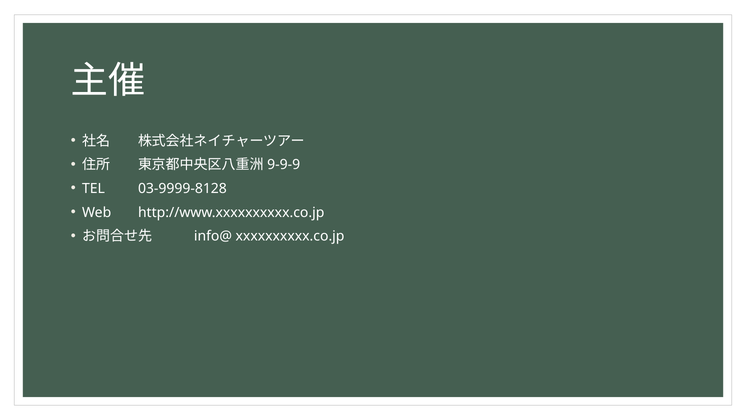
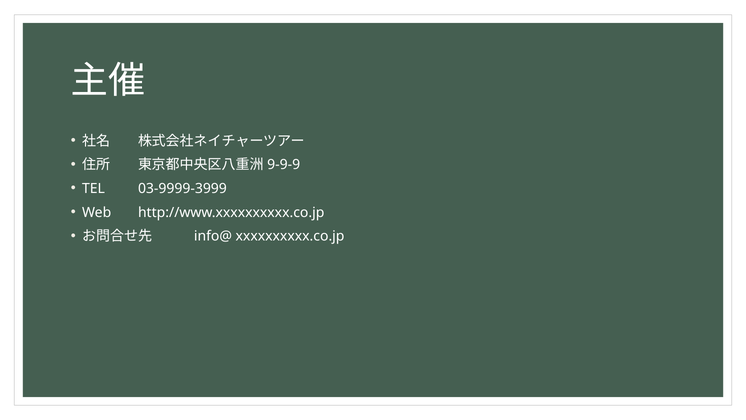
03-9999-8128: 03-9999-8128 -> 03-9999-3999
